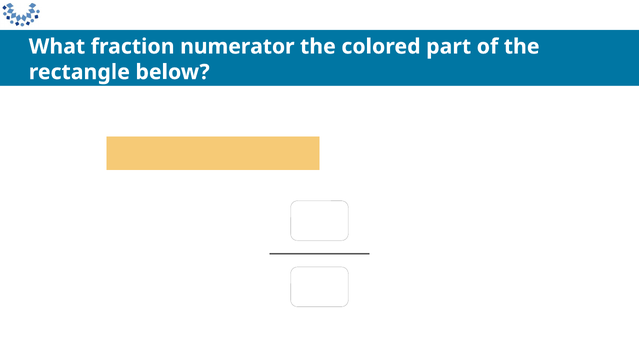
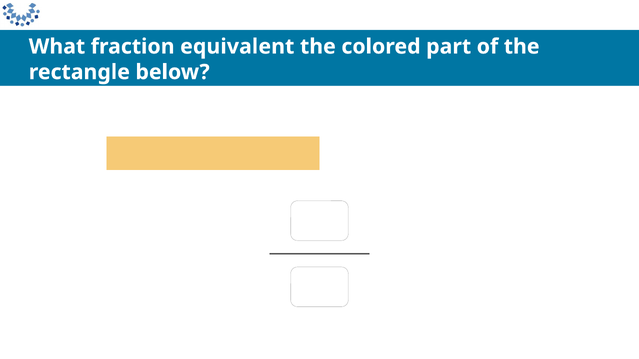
numerator: numerator -> equivalent
